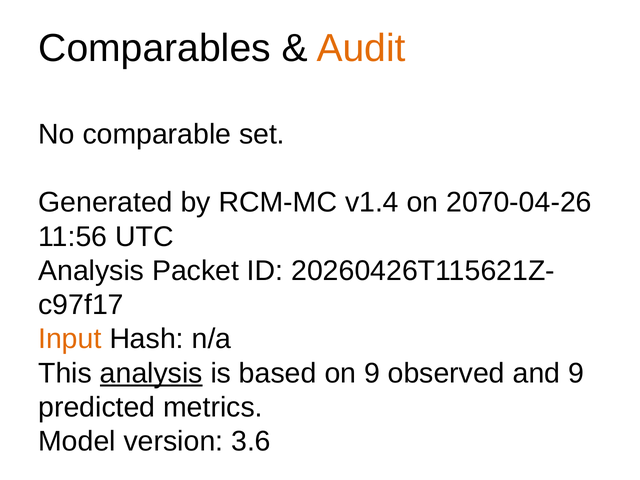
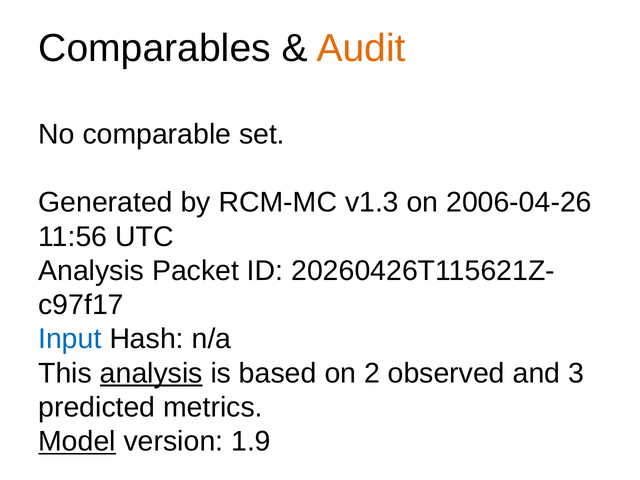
v1.4: v1.4 -> v1.3
2070-04-26: 2070-04-26 -> 2006-04-26
Input colour: orange -> blue
on 9: 9 -> 2
and 9: 9 -> 3
Model underline: none -> present
3.6: 3.6 -> 1.9
